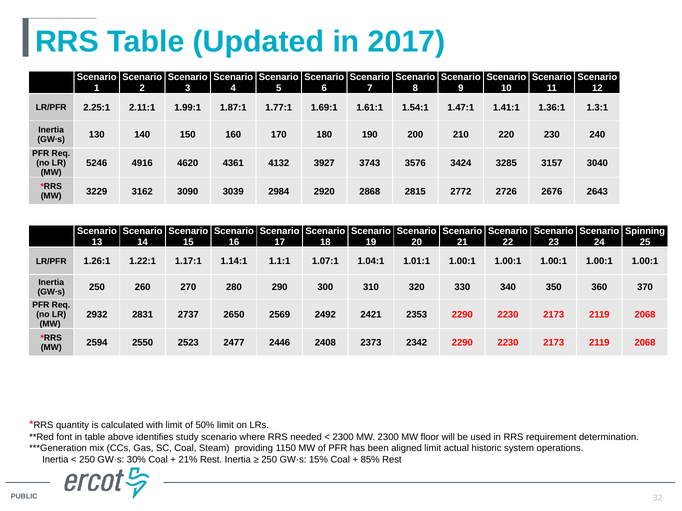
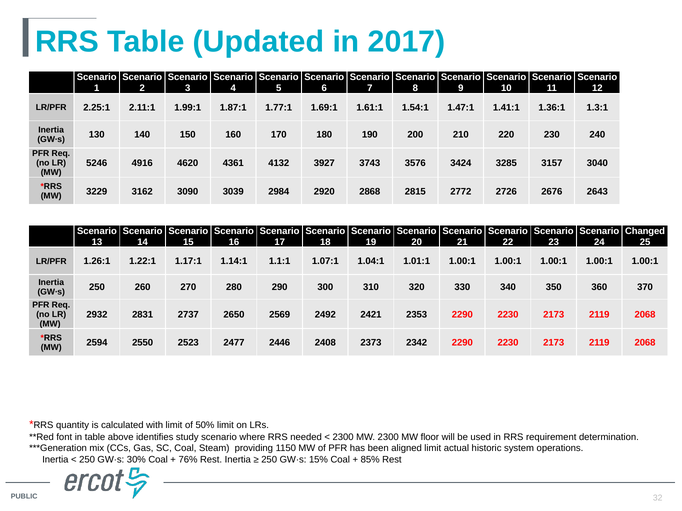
Spinning: Spinning -> Changed
21%: 21% -> 76%
